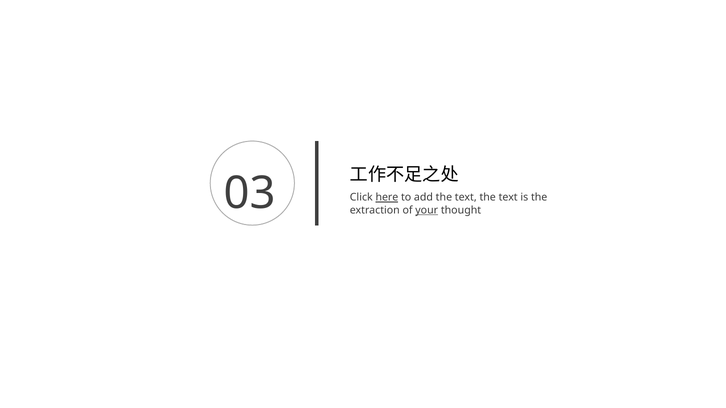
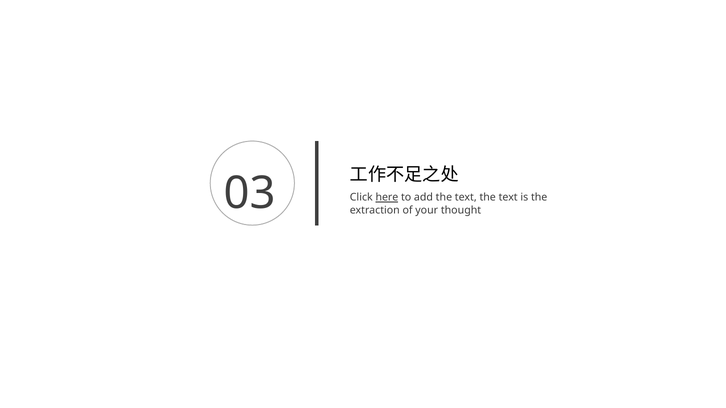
your underline: present -> none
